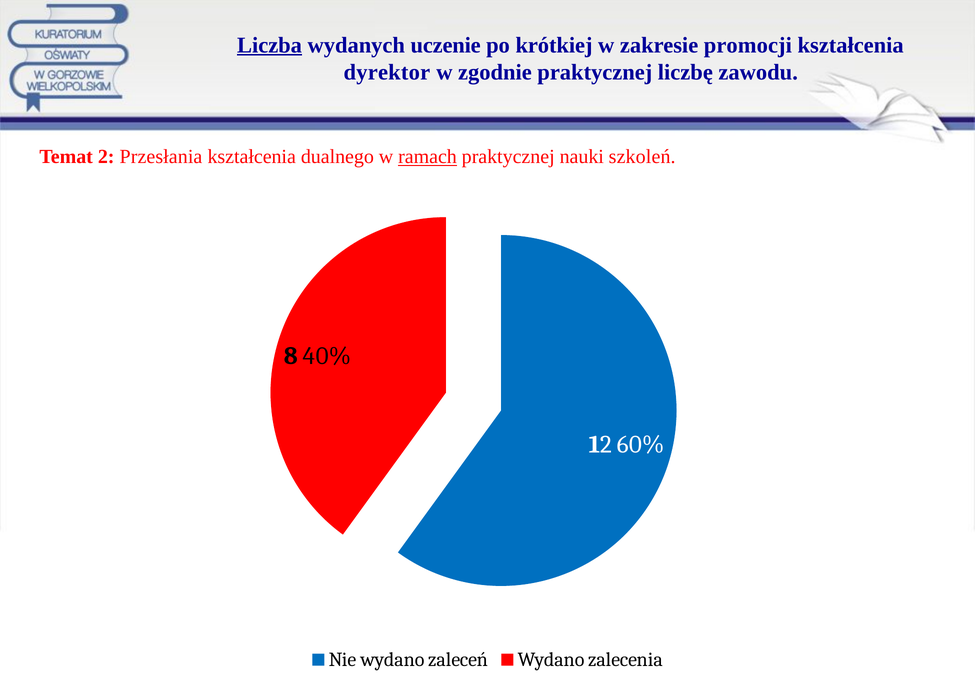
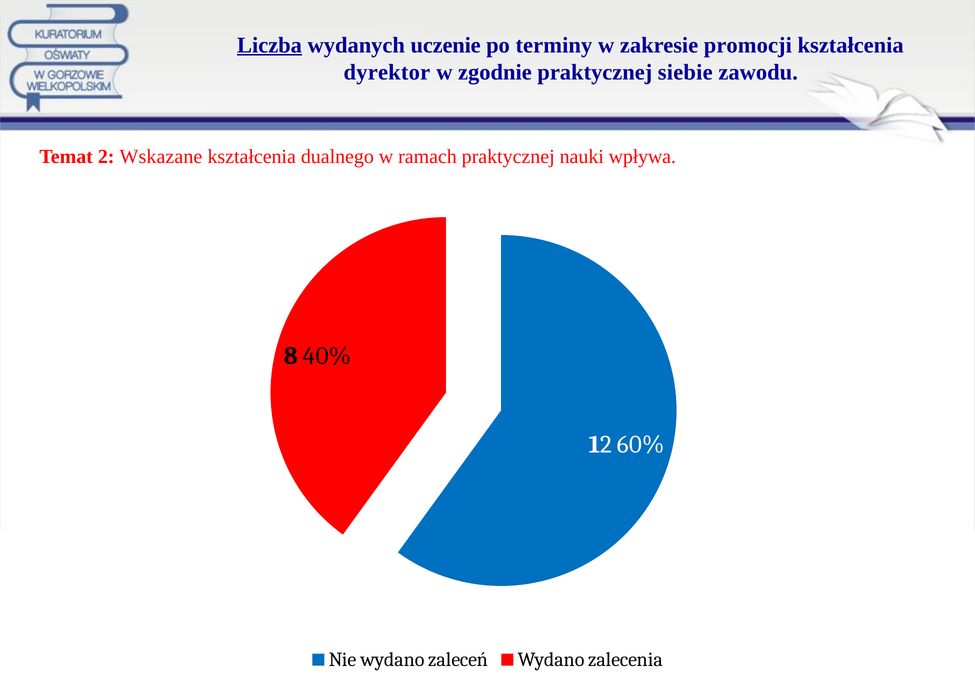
krótkiej: krótkiej -> terminy
liczbę: liczbę -> siebie
Przesłania: Przesłania -> Wskazane
ramach underline: present -> none
szkoleń: szkoleń -> wpływa
